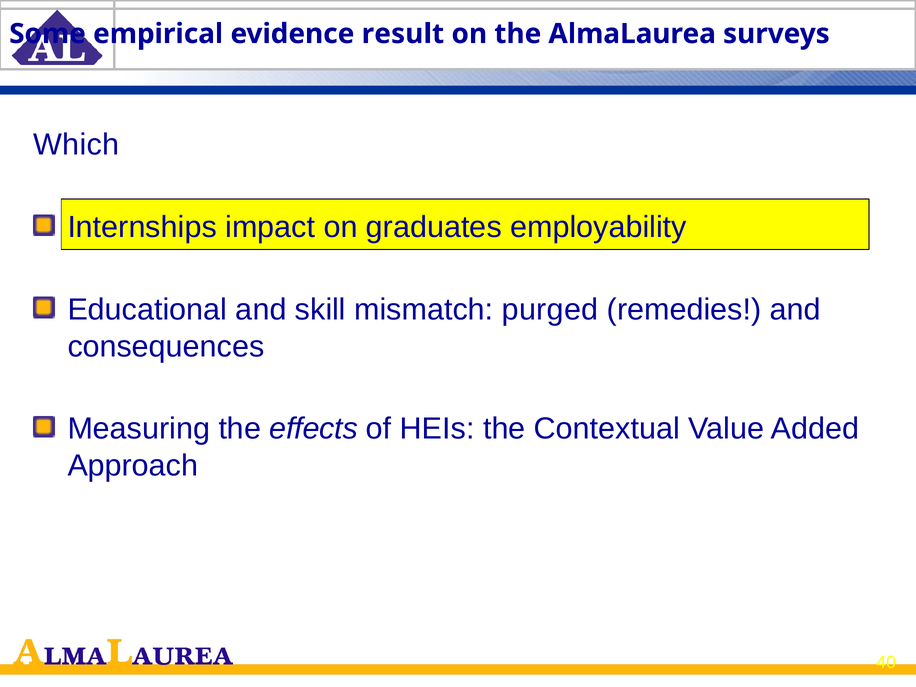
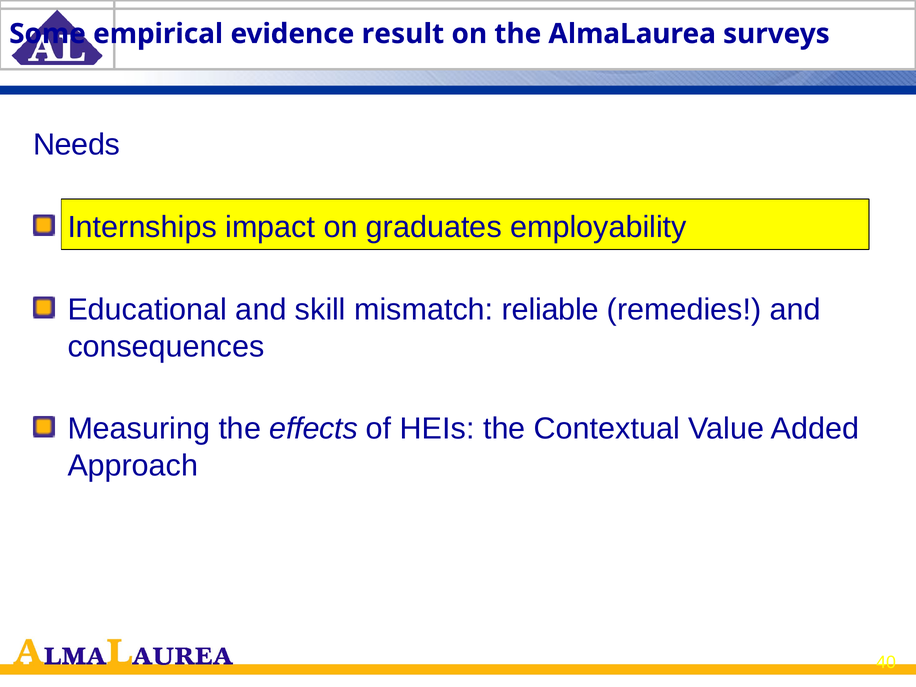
Which: Which -> Needs
purged: purged -> reliable
